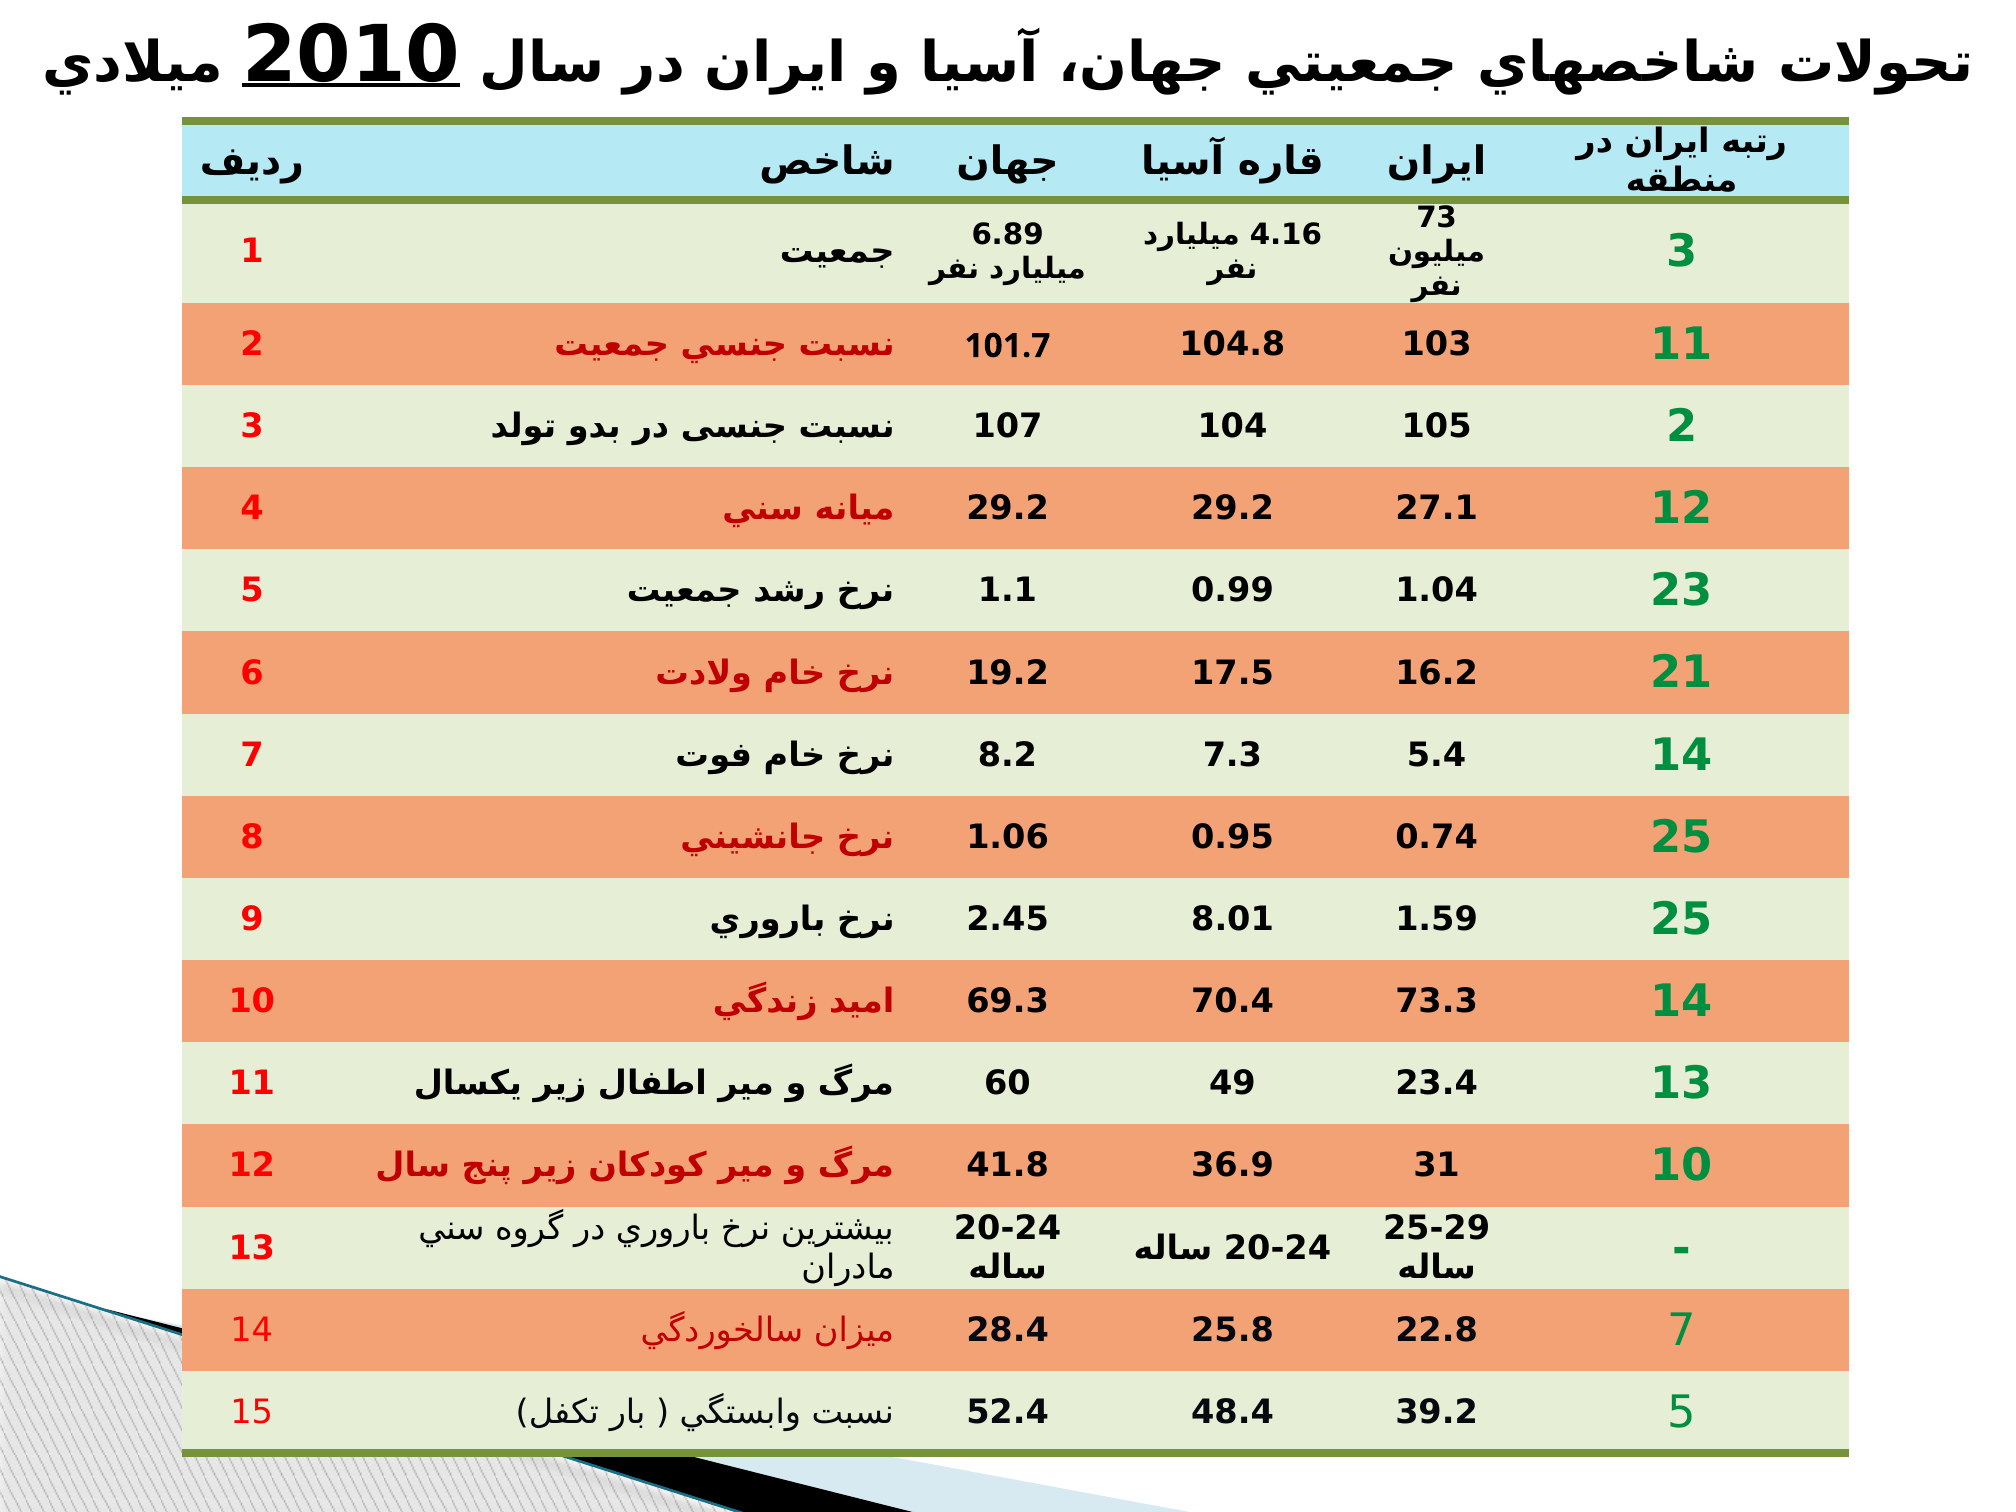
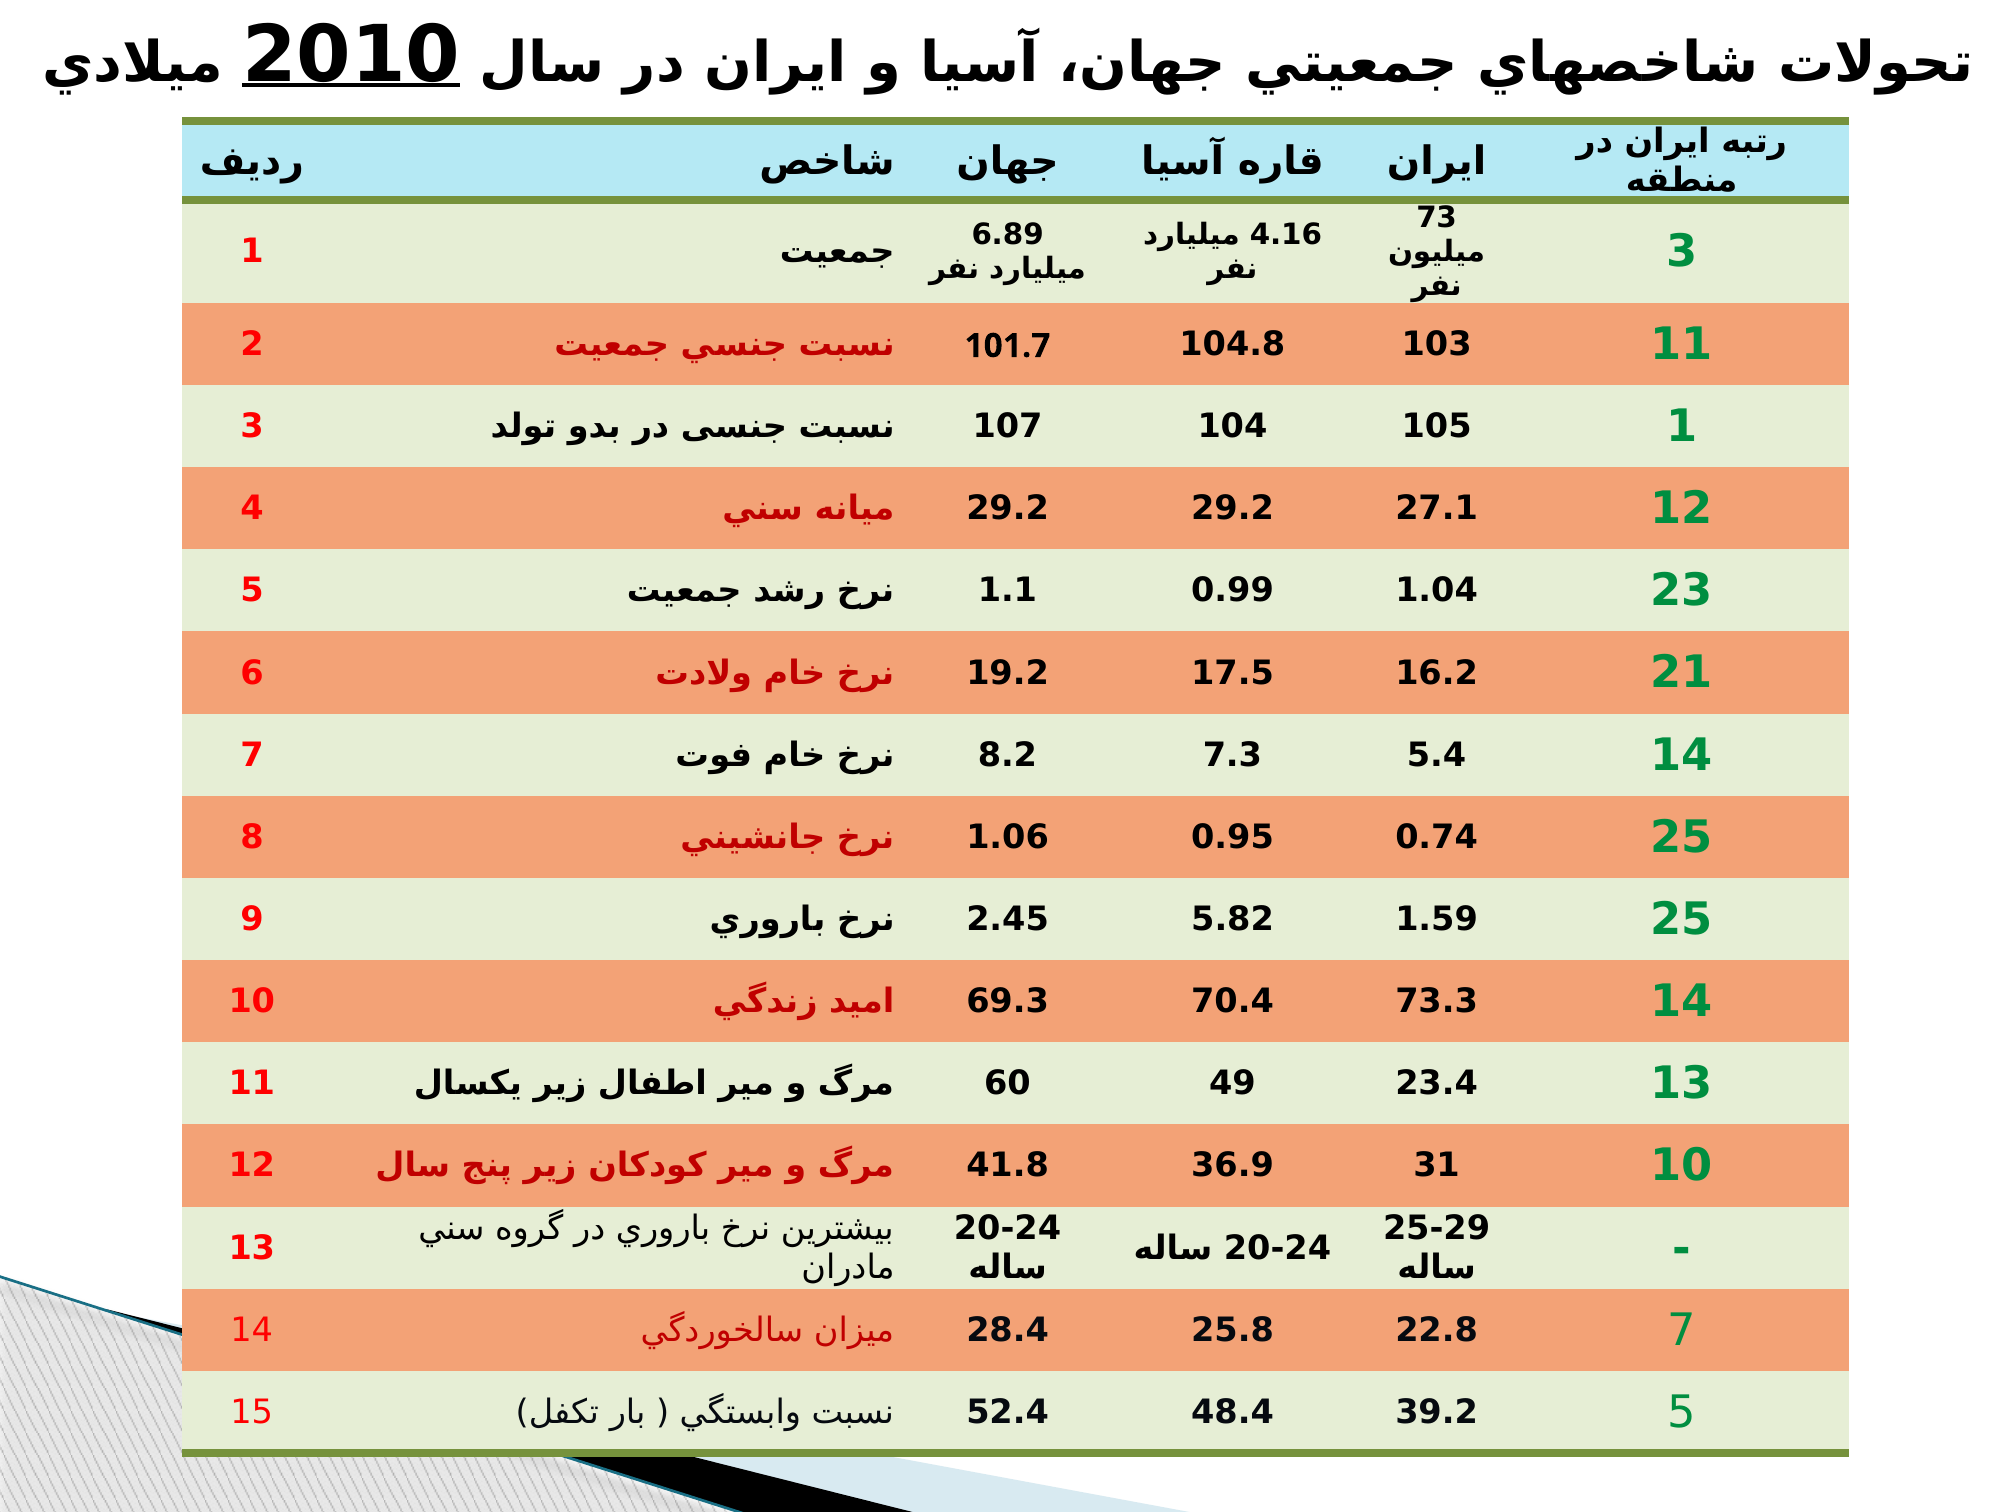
105 2: 2 -> 1
8.01: 8.01 -> 5.82
